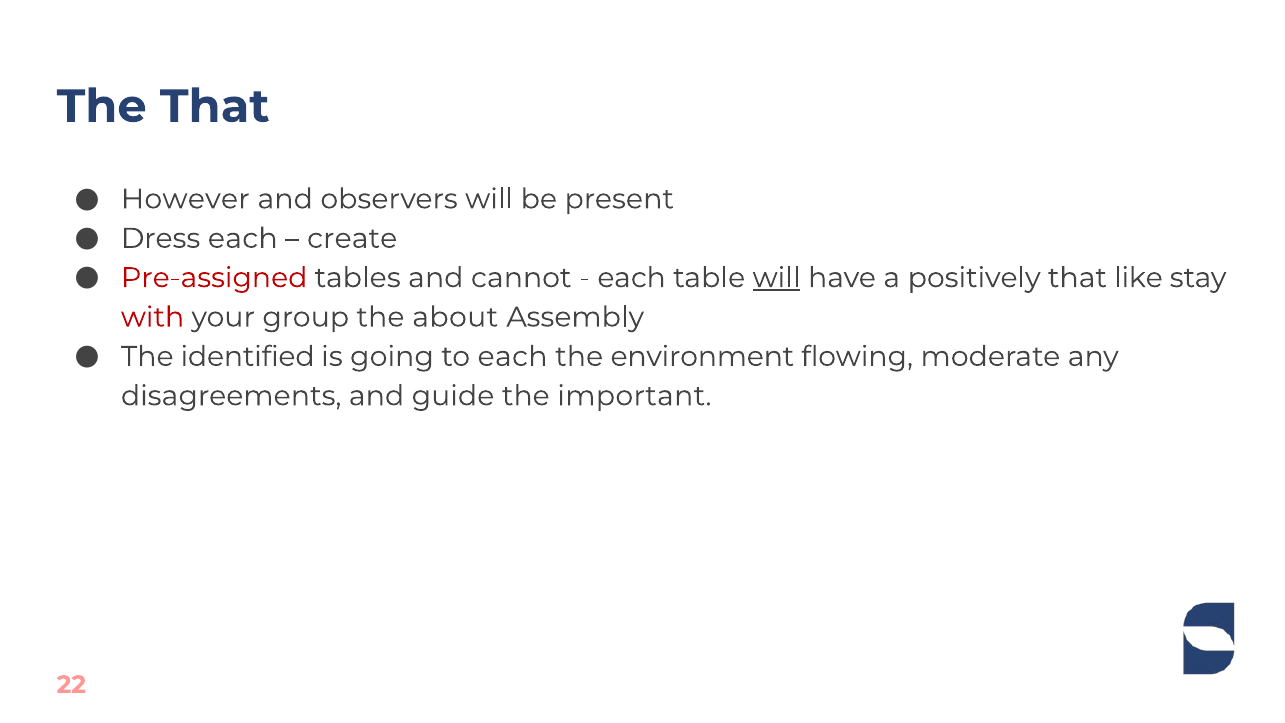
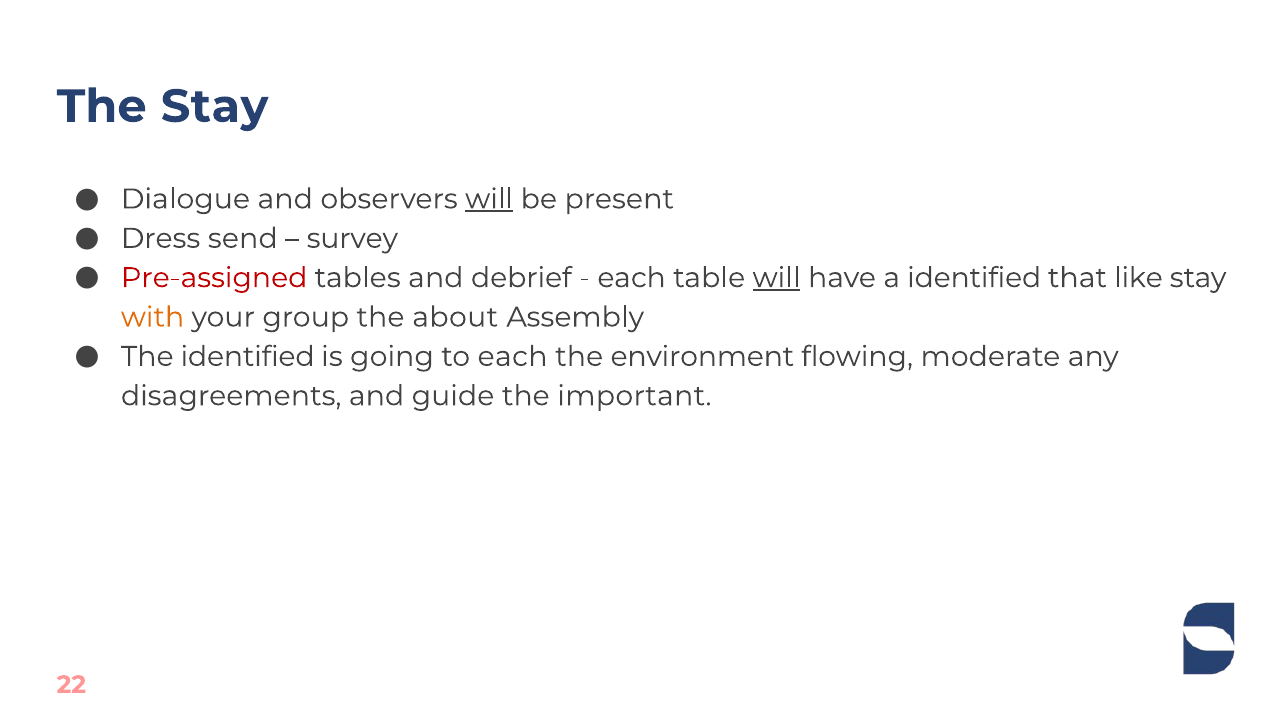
The That: That -> Stay
However: However -> Dialogue
will at (489, 199) underline: none -> present
Dress each: each -> send
create: create -> survey
cannot: cannot -> debrief
a positively: positively -> identified
with colour: red -> orange
